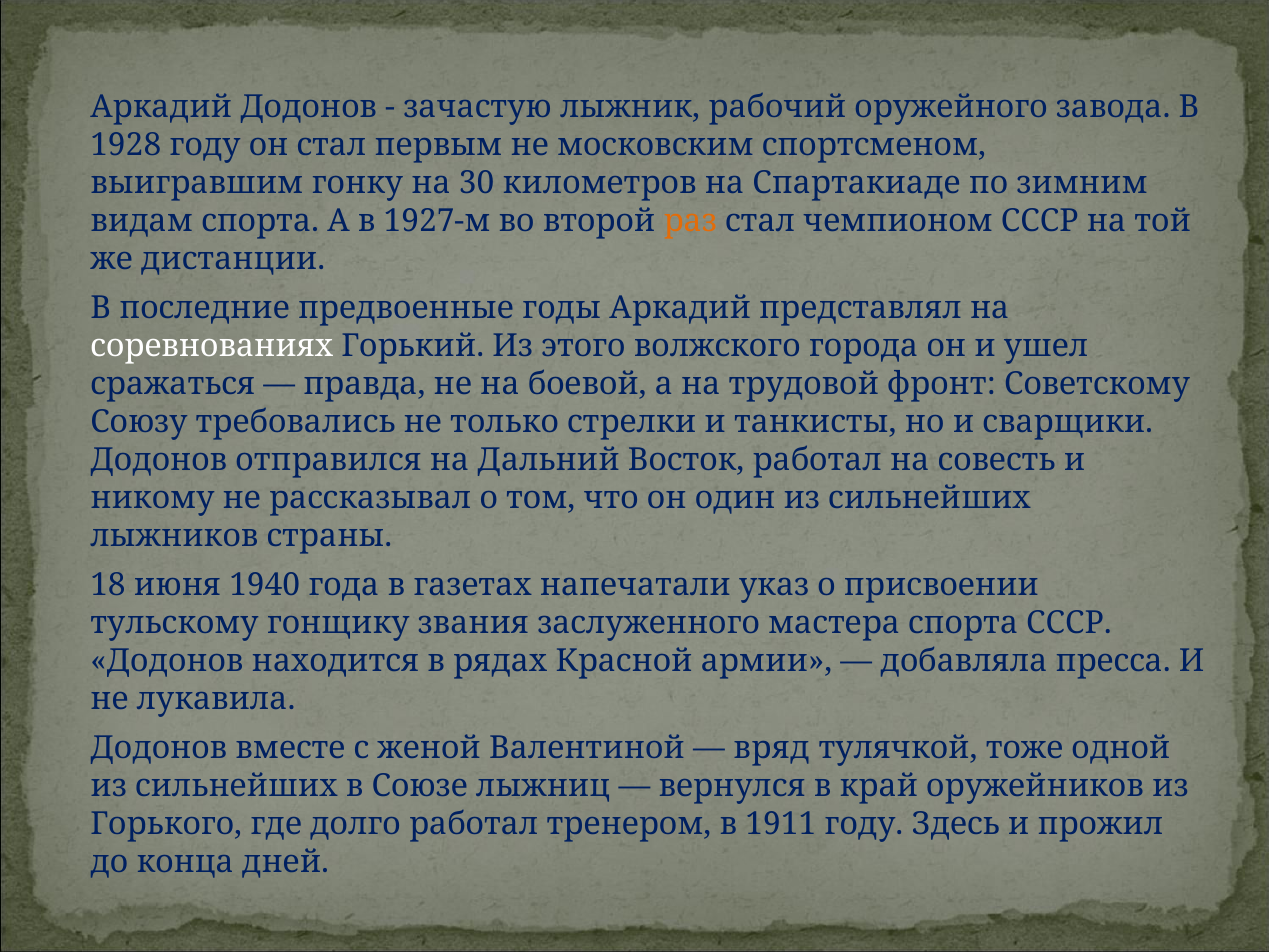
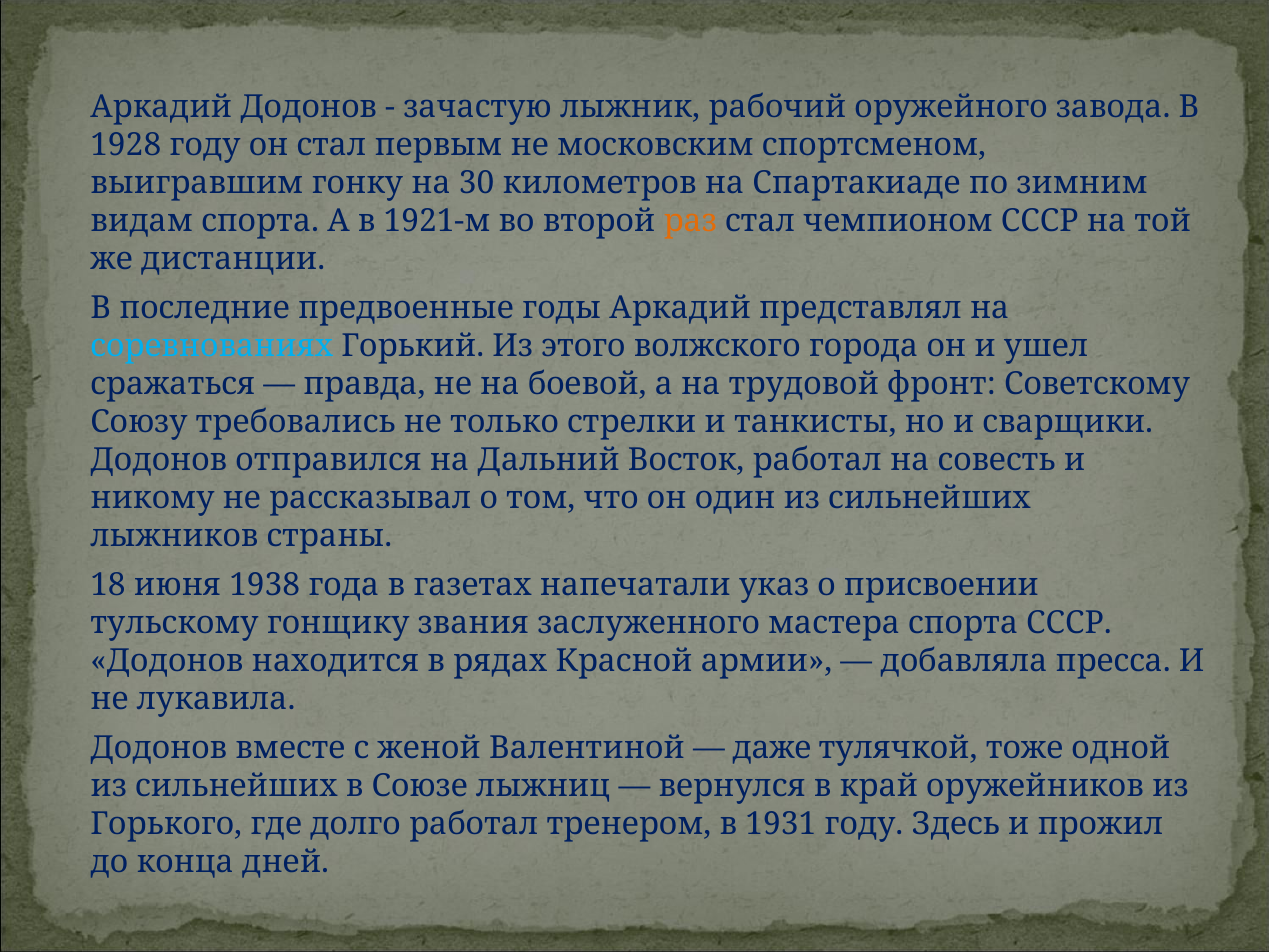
1927-м: 1927-м -> 1921-м
соревнованиях colour: white -> light blue
1940: 1940 -> 1938
вряд: вряд -> даже
1911: 1911 -> 1931
